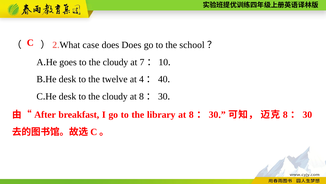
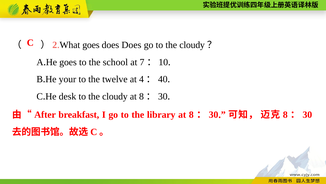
case at (91, 45): case -> goes
go to the school: school -> cloudy
goes to the cloudy: cloudy -> school
desk at (68, 79): desk -> your
